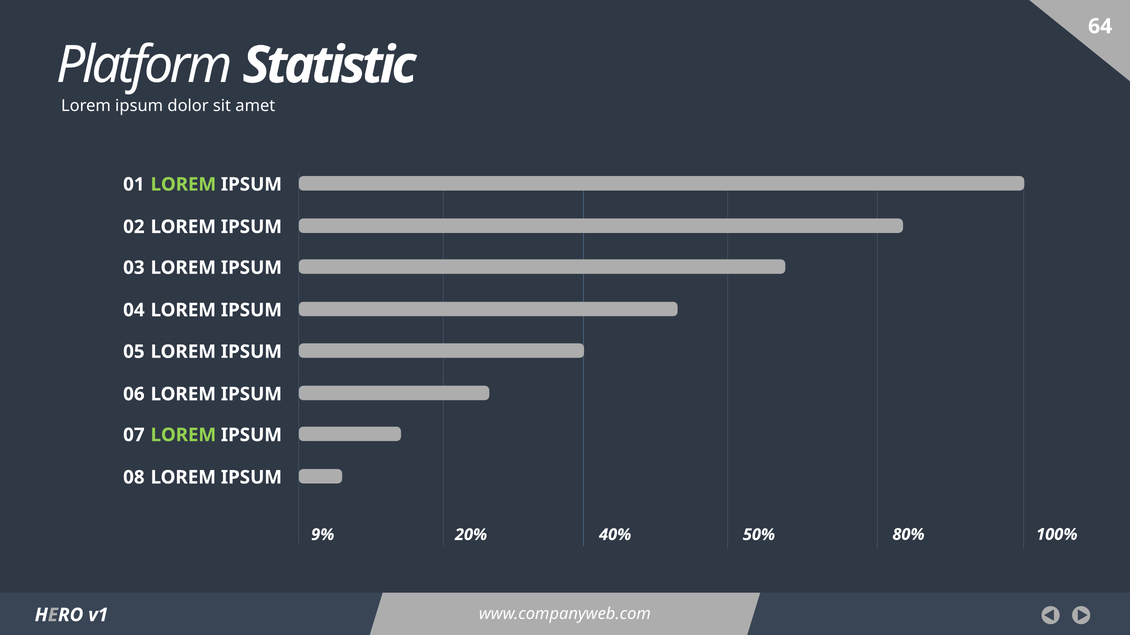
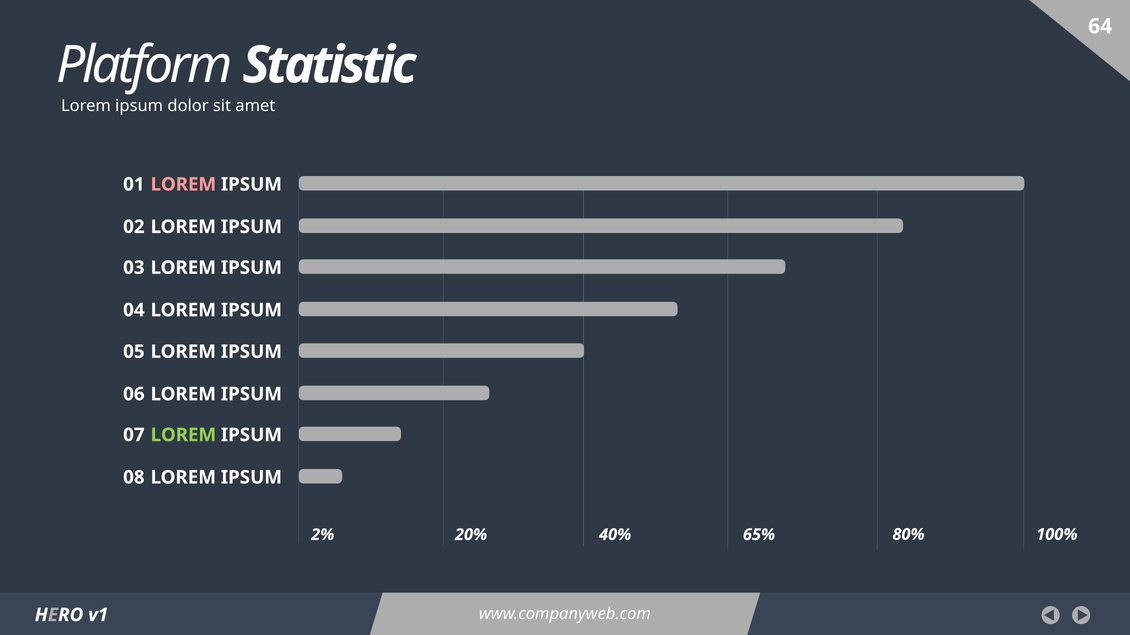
LOREM at (183, 185) colour: light green -> pink
9%: 9% -> 2%
50%: 50% -> 65%
